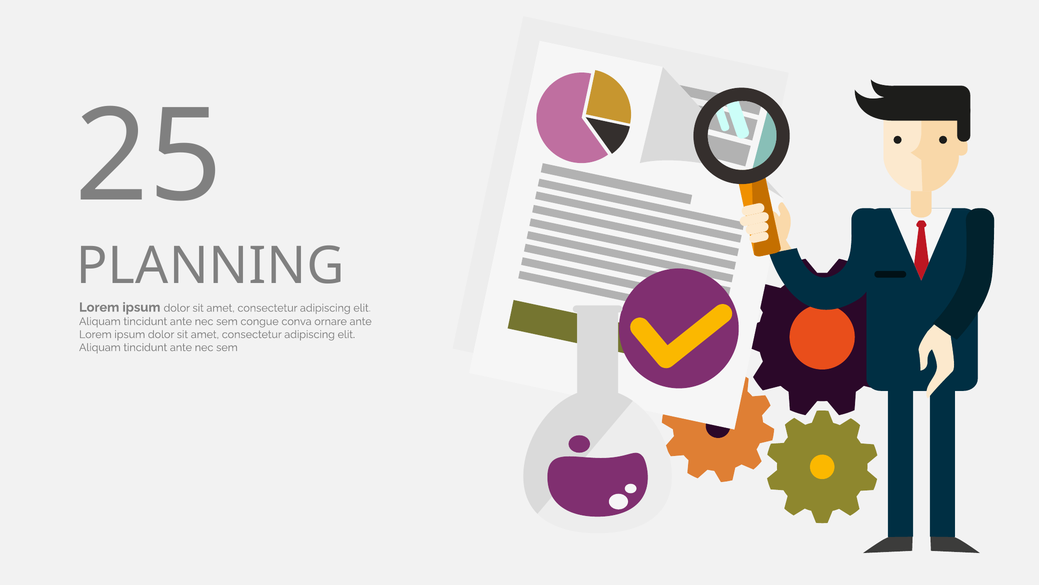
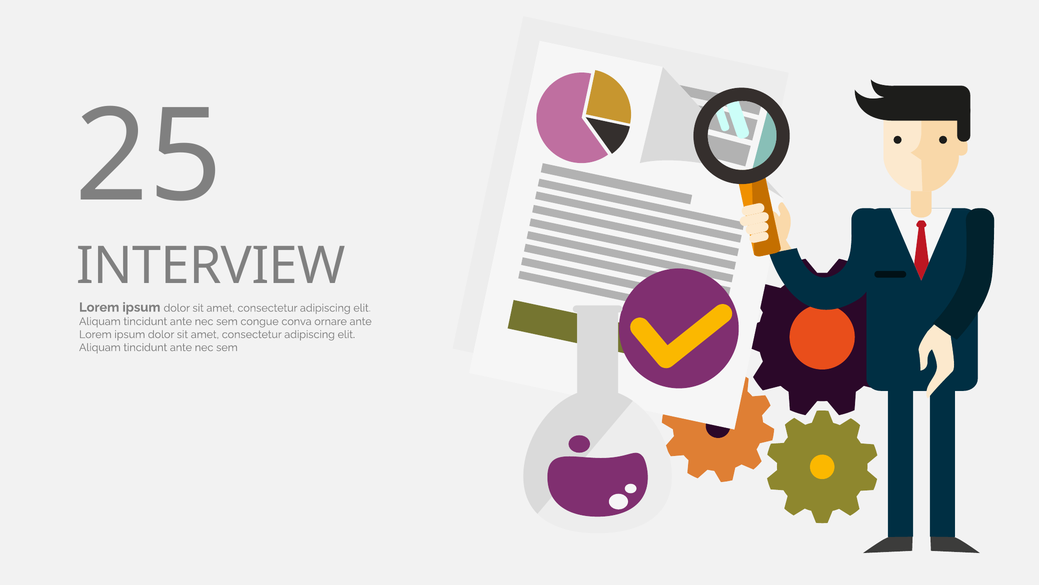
PLANNING: PLANNING -> INTERVIEW
